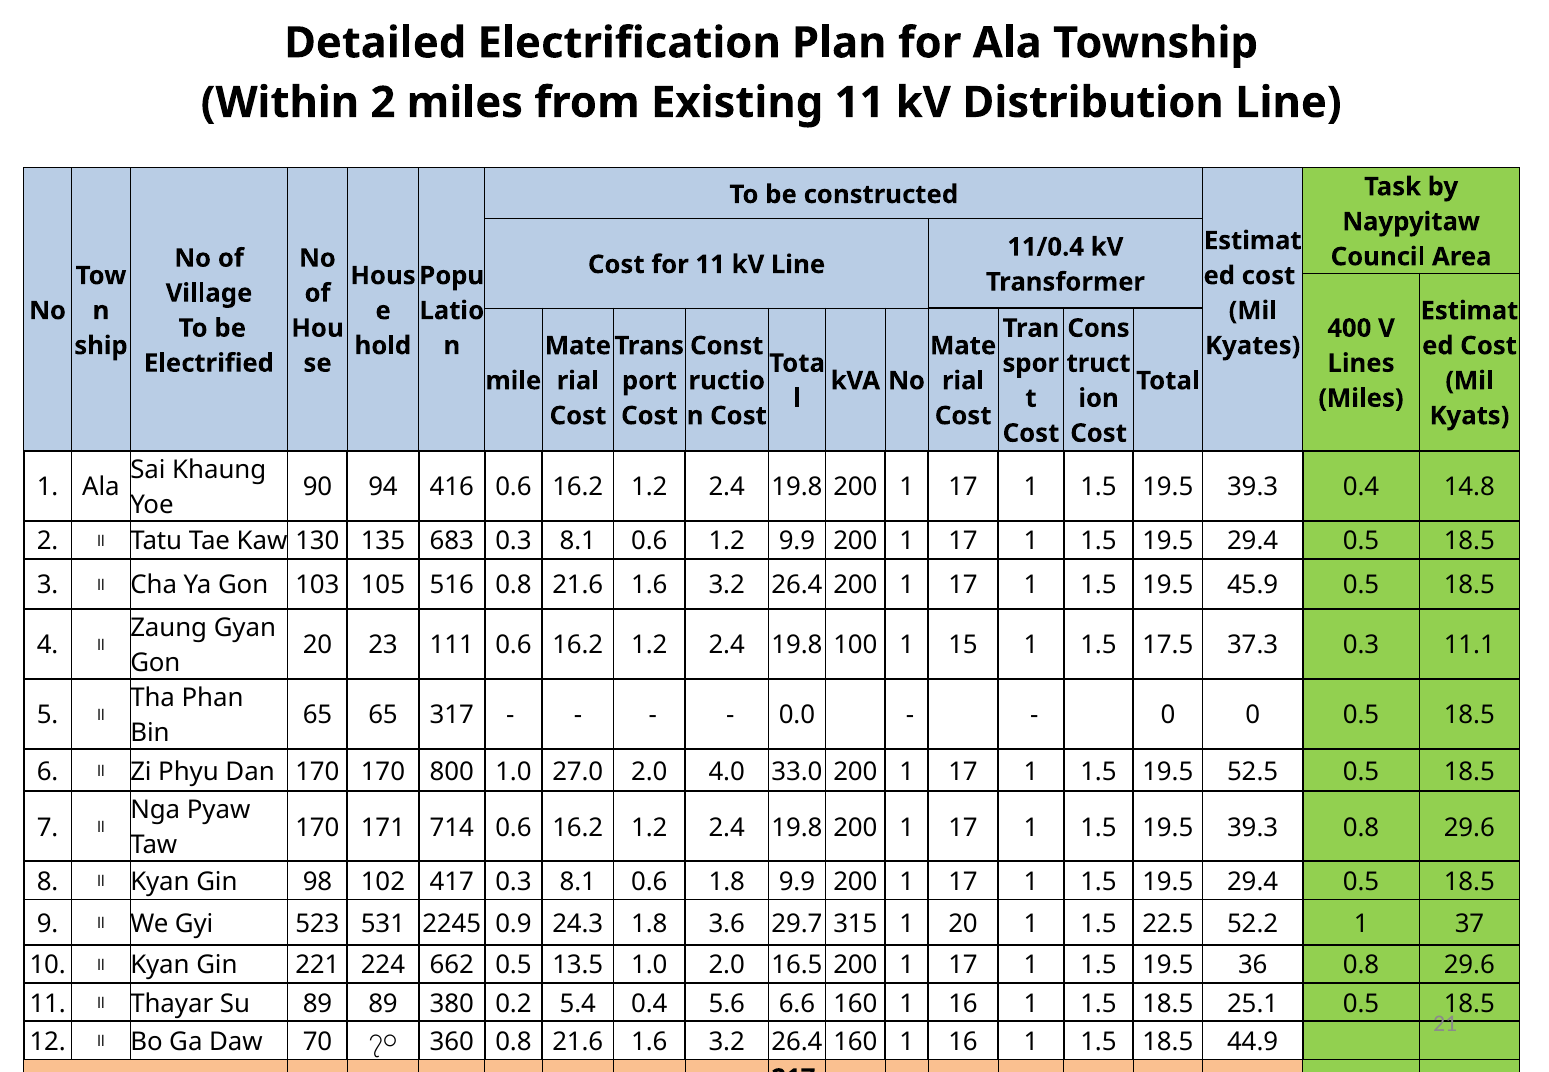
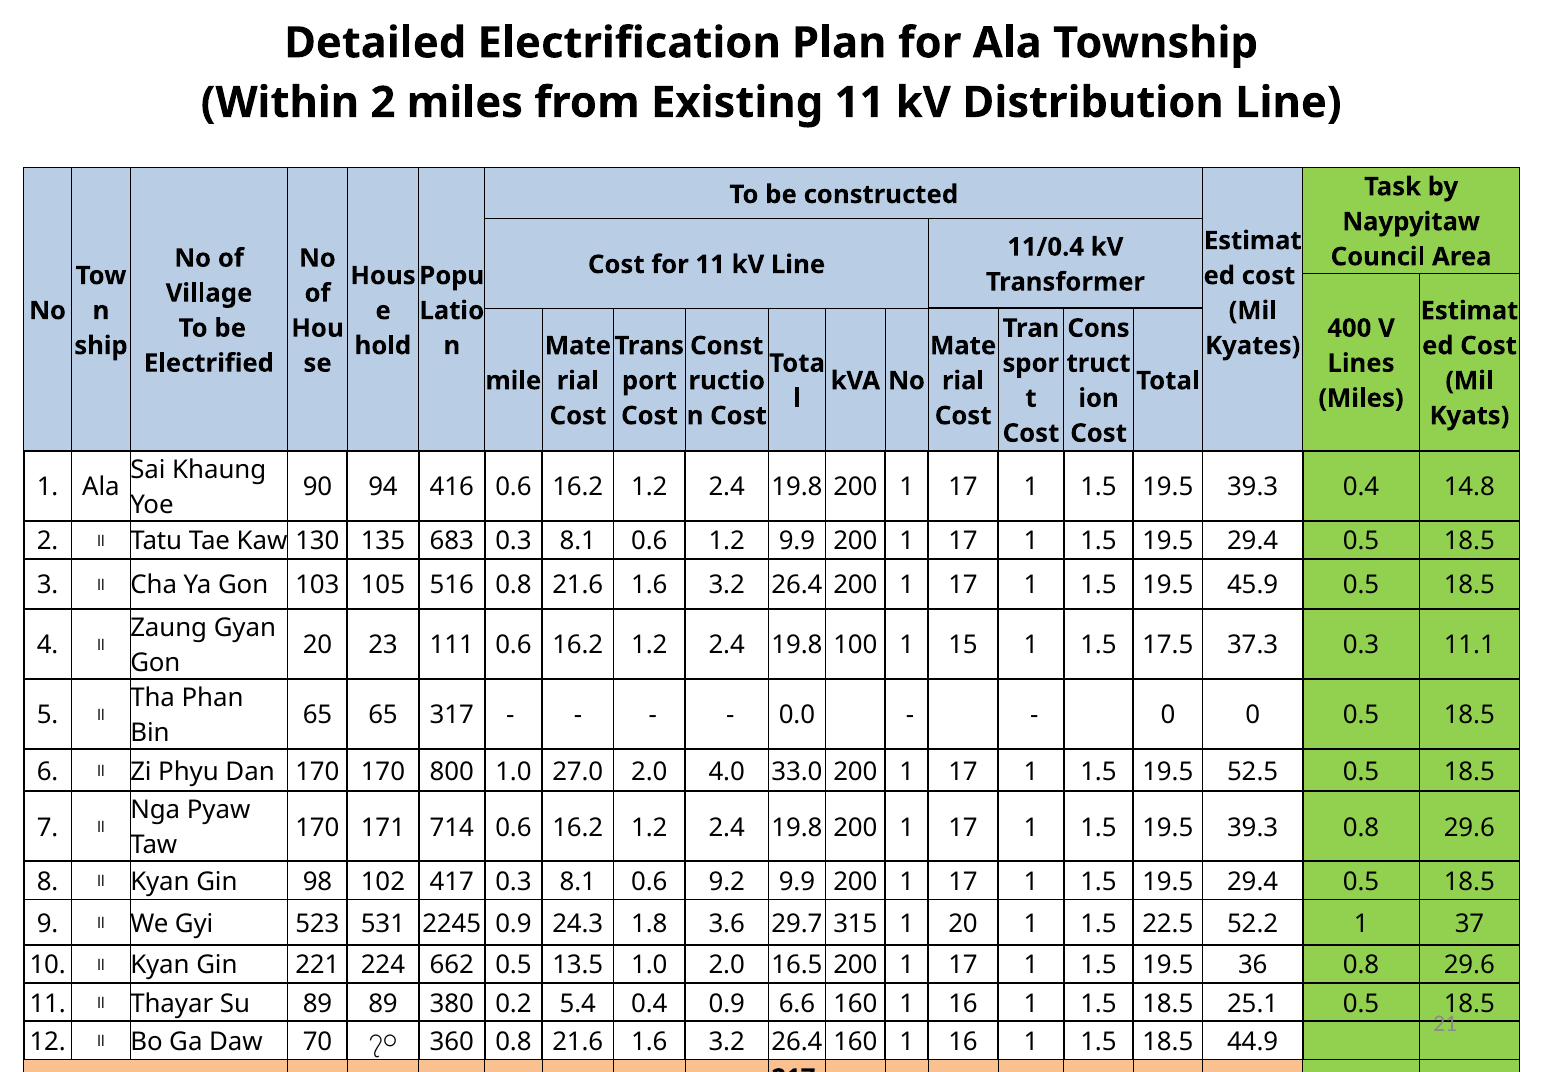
0.6 1.8: 1.8 -> 9.2
0.4 5.6: 5.6 -> 0.9
